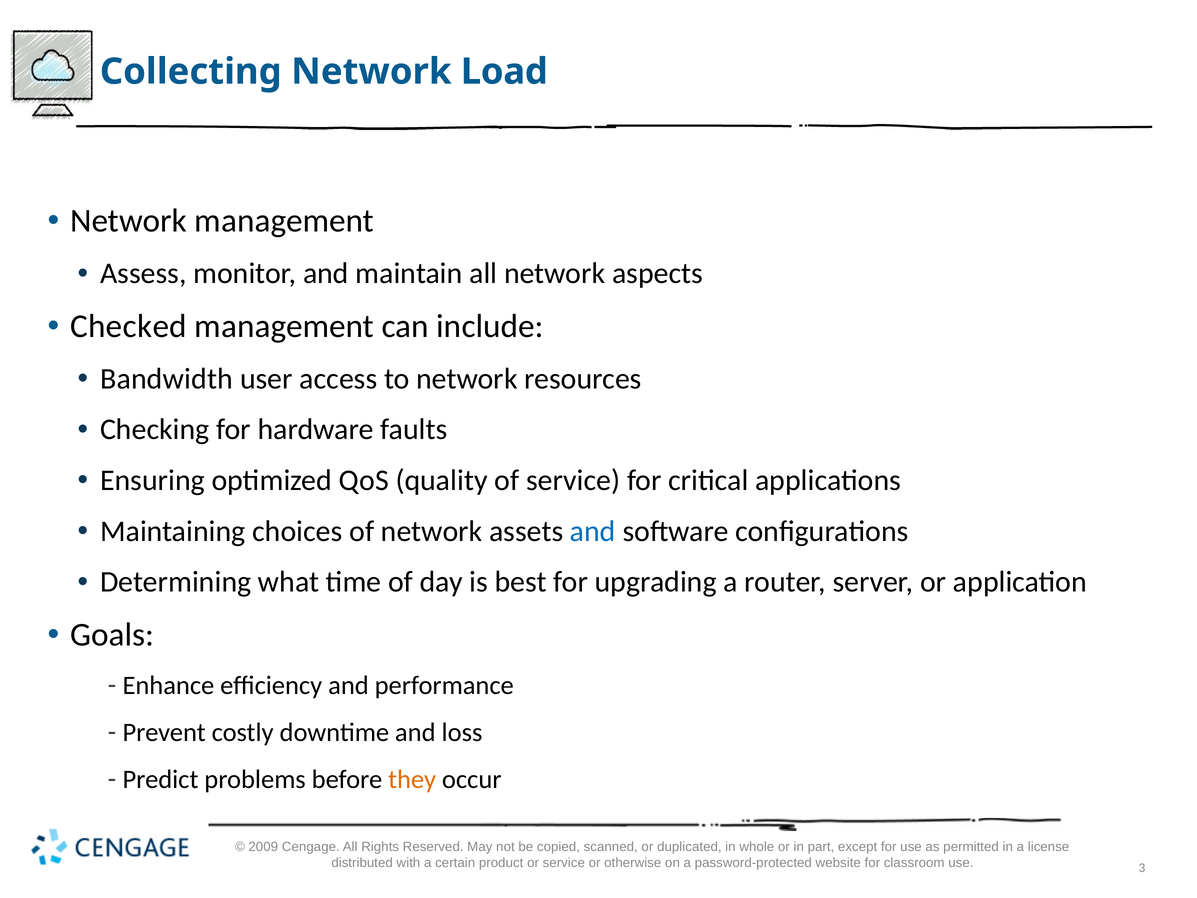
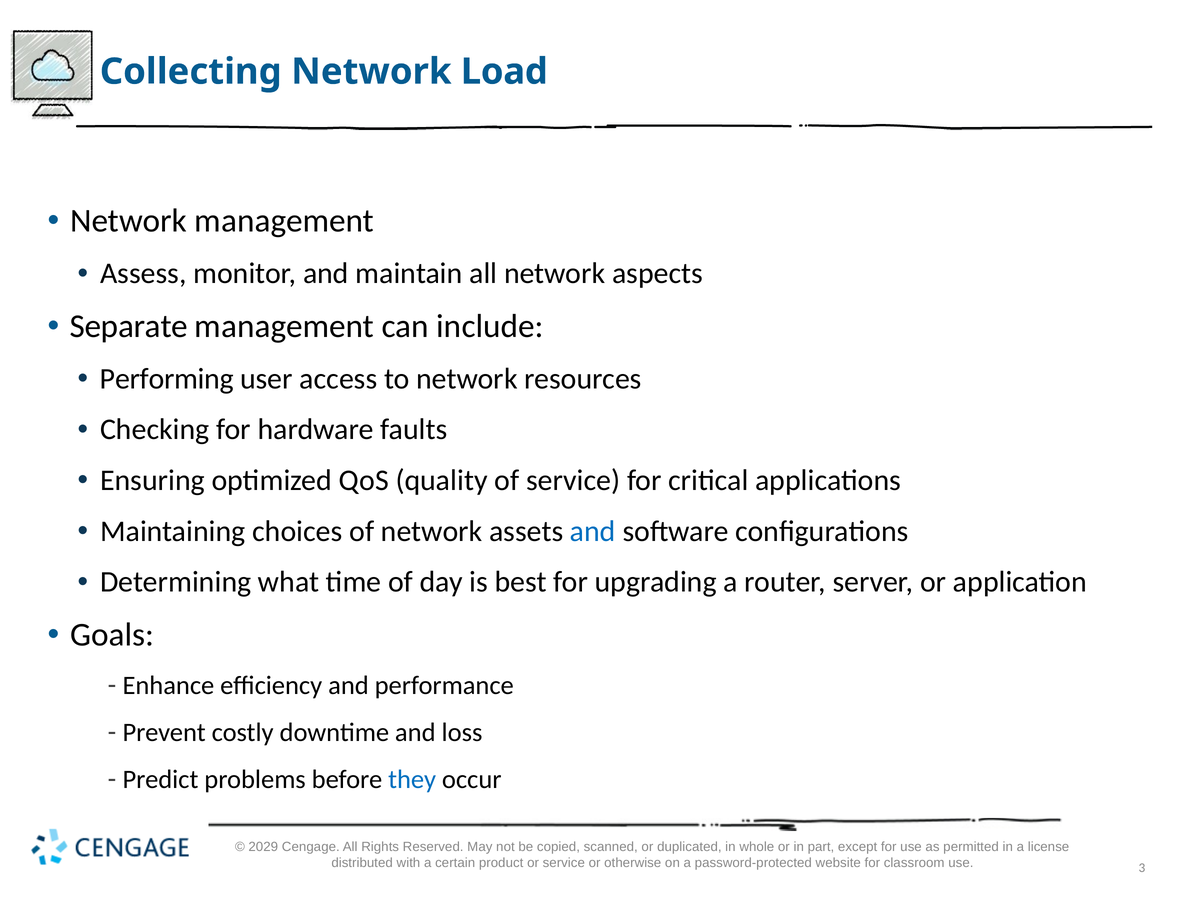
Checked: Checked -> Separate
Bandwidth: Bandwidth -> Performing
they colour: orange -> blue
2009: 2009 -> 2029
